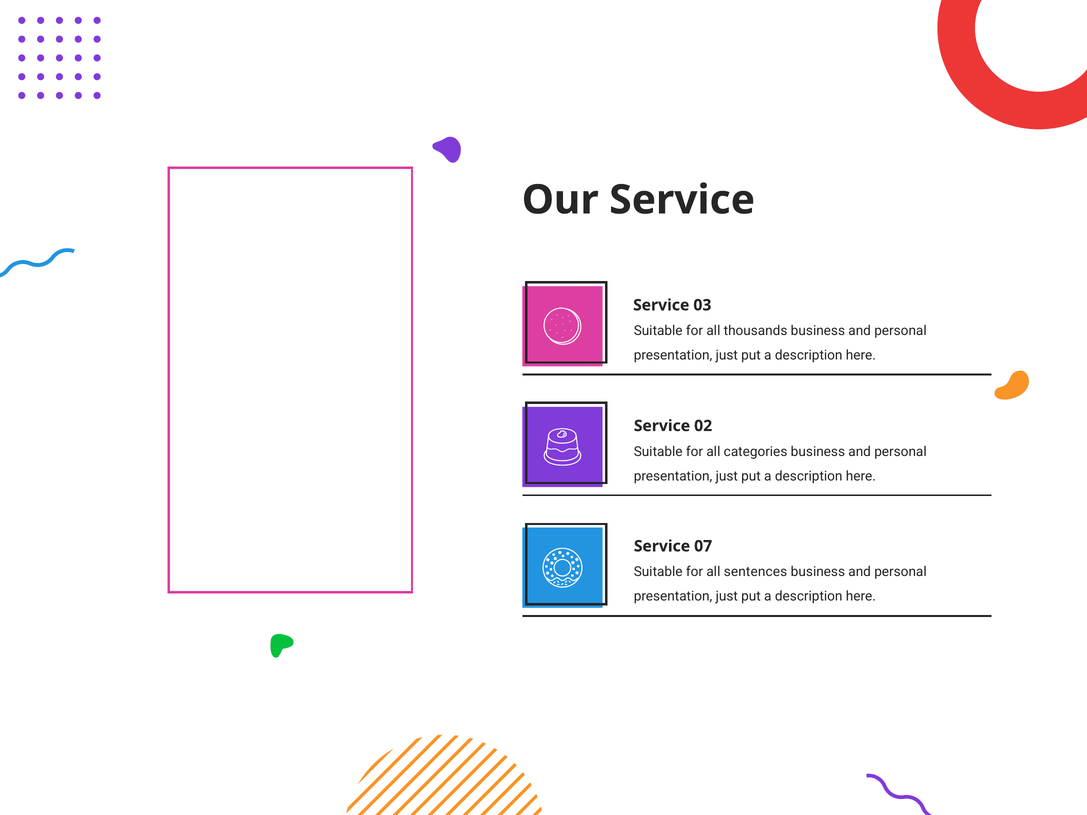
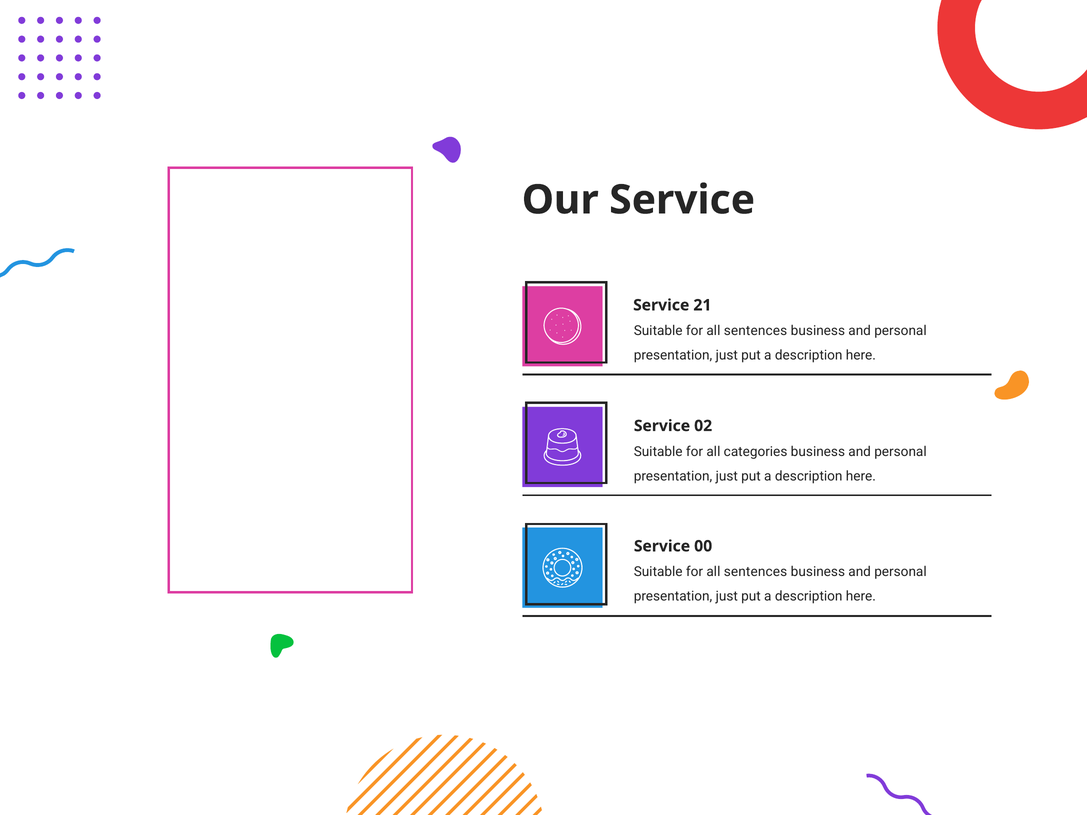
03: 03 -> 21
thousands at (756, 331): thousands -> sentences
07: 07 -> 00
